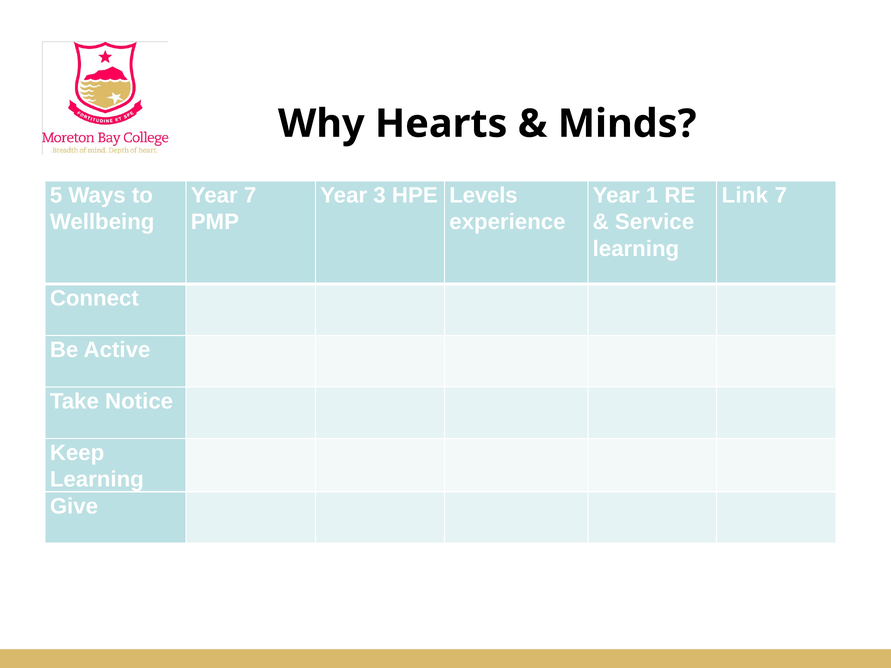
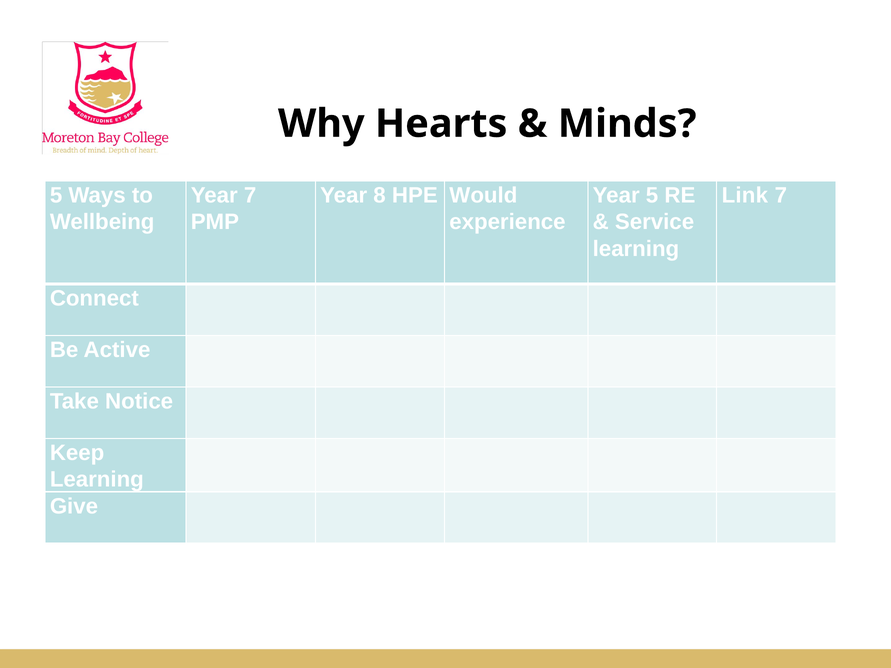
3: 3 -> 8
Levels: Levels -> Would
Year 1: 1 -> 5
